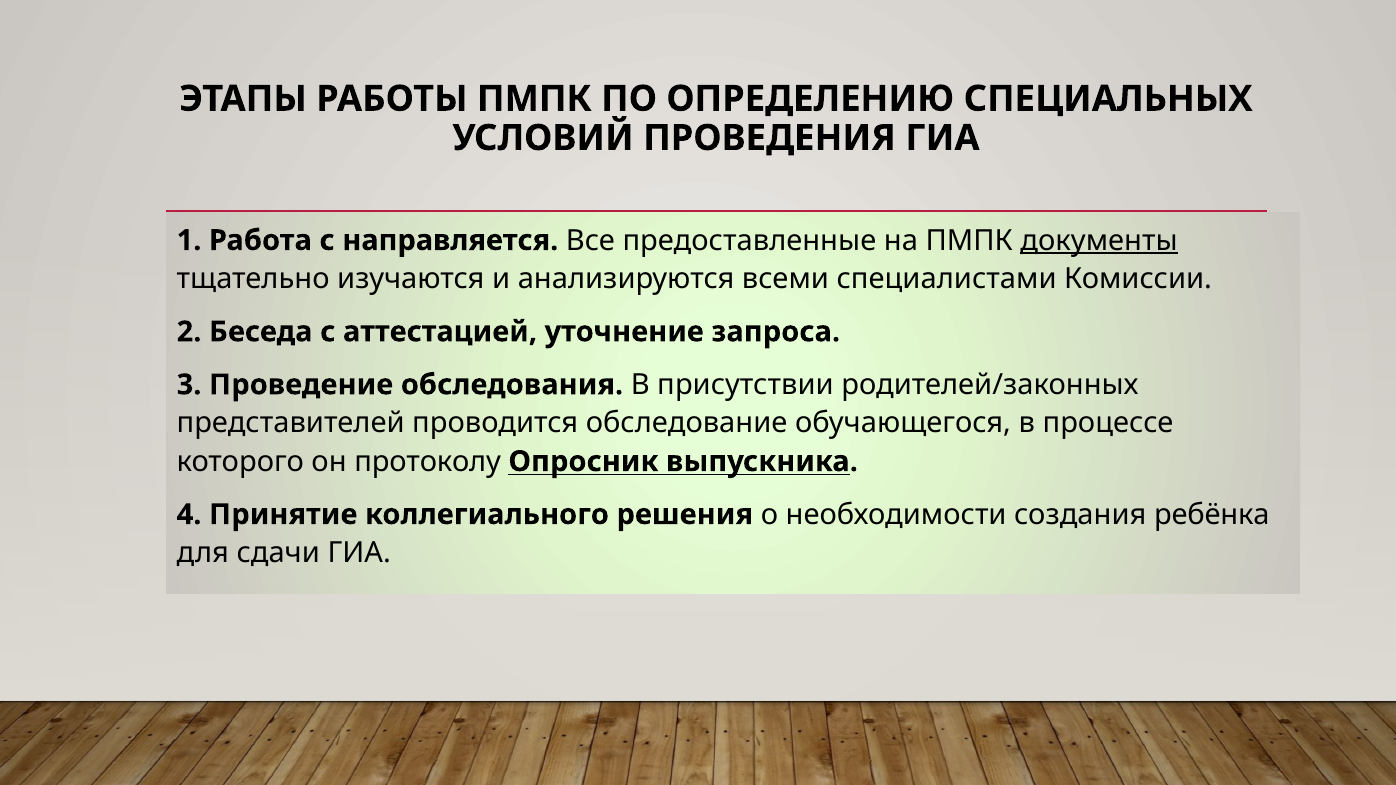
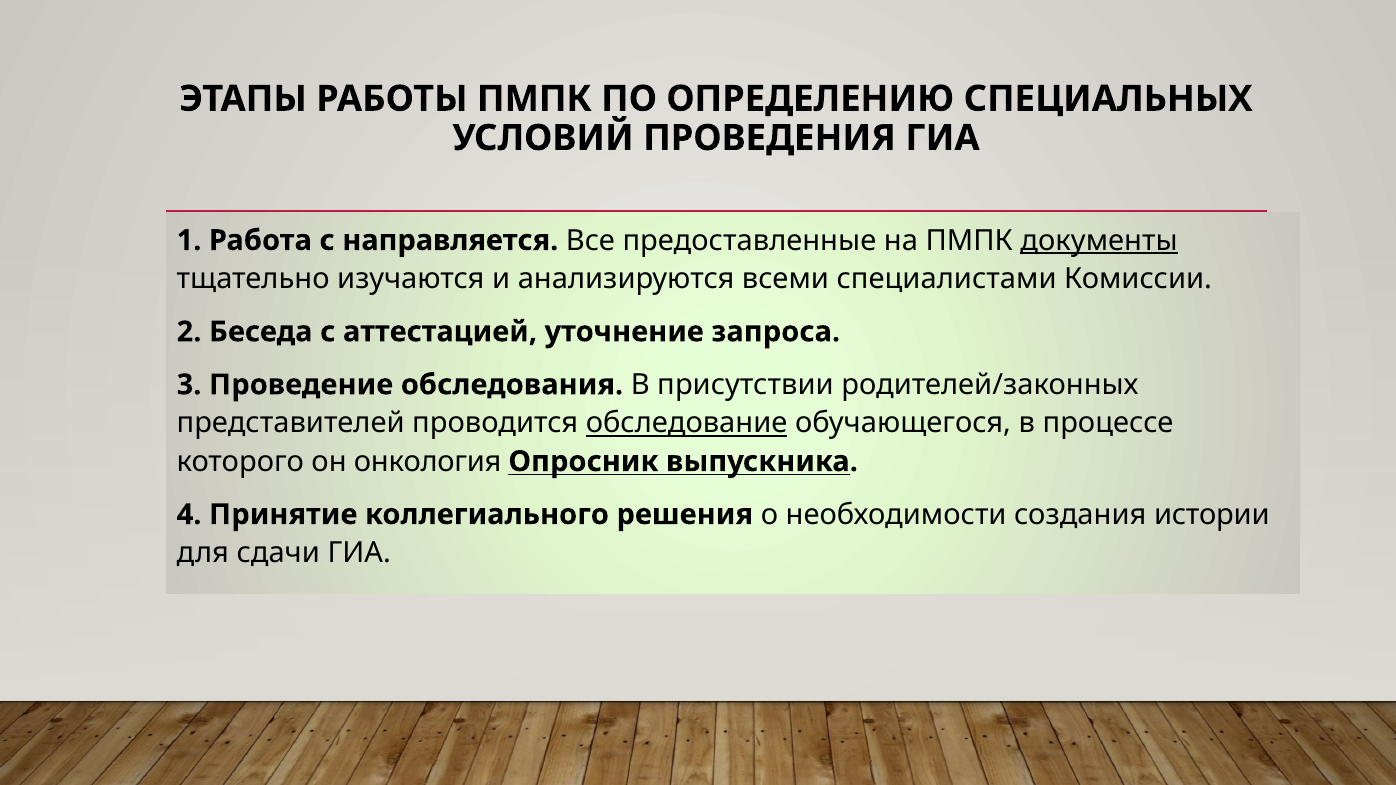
обследование underline: none -> present
протоколу: протоколу -> онкология
ребёнка: ребёнка -> истории
